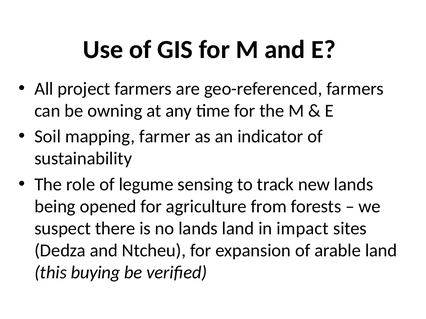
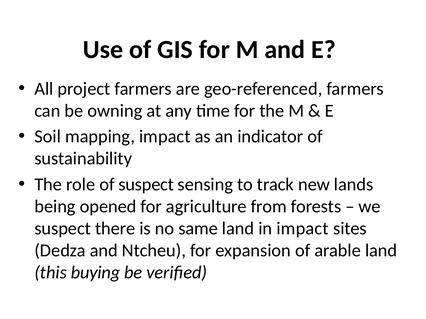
mapping farmer: farmer -> impact
of legume: legume -> suspect
no lands: lands -> same
